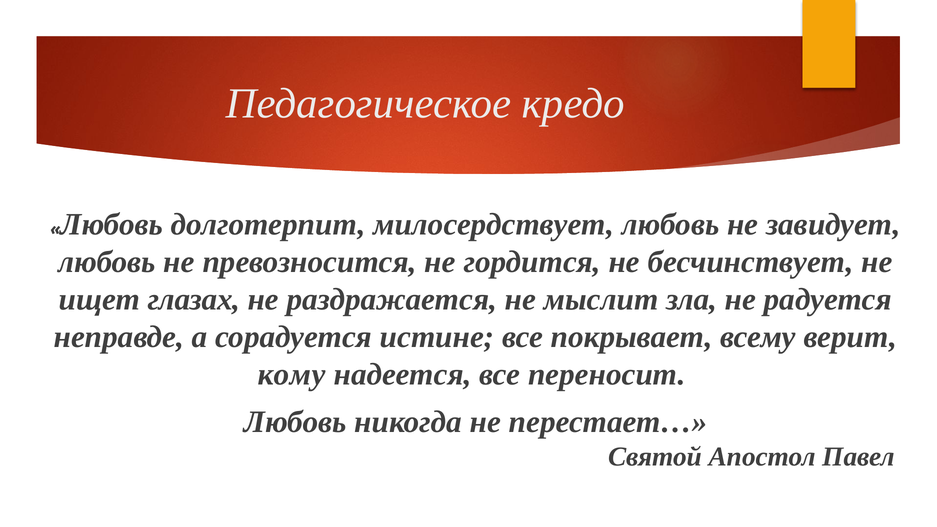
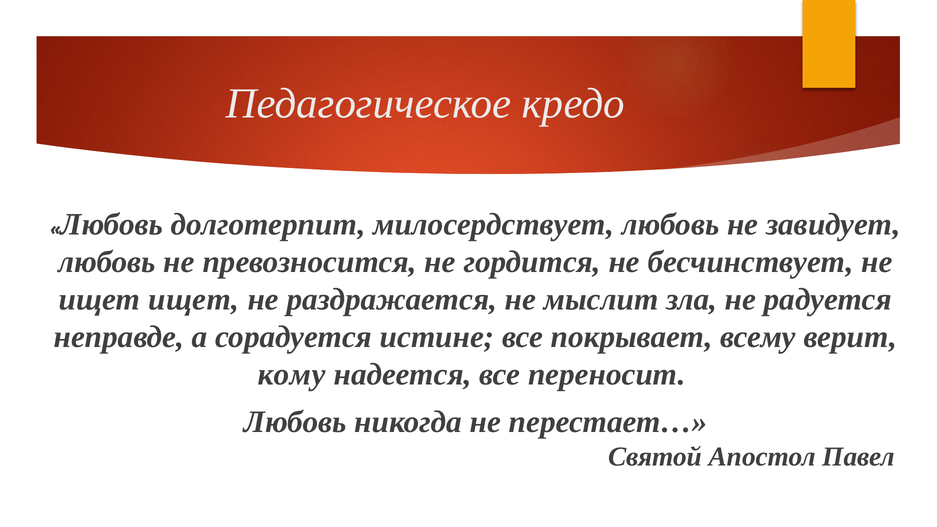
ищет глазах: глазах -> ищет
